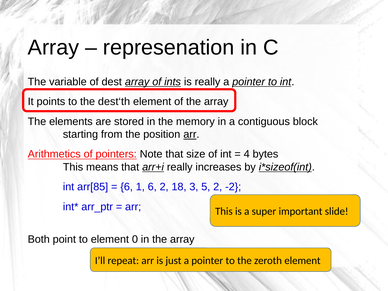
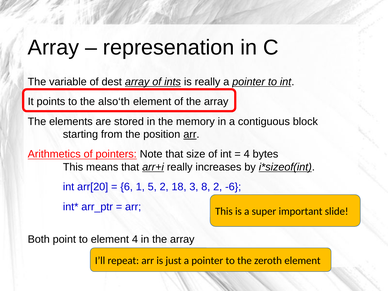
dest‘th: dest‘th -> also‘th
arr[85: arr[85 -> arr[20
1 6: 6 -> 5
5: 5 -> 8
-2: -2 -> -6
element 0: 0 -> 4
